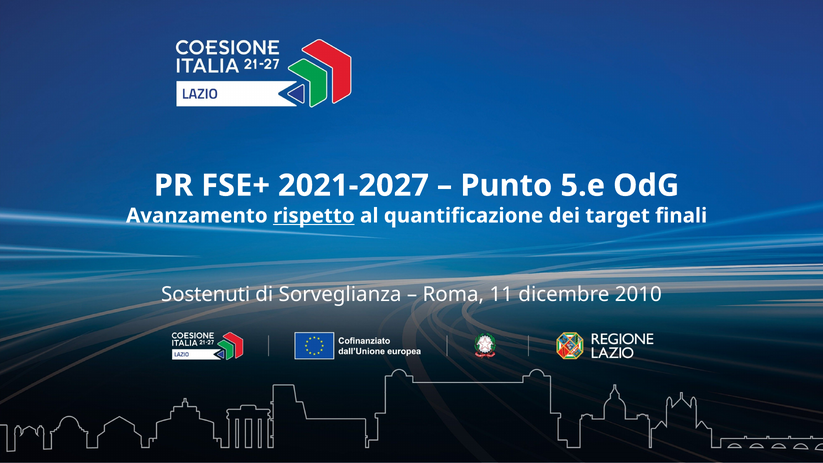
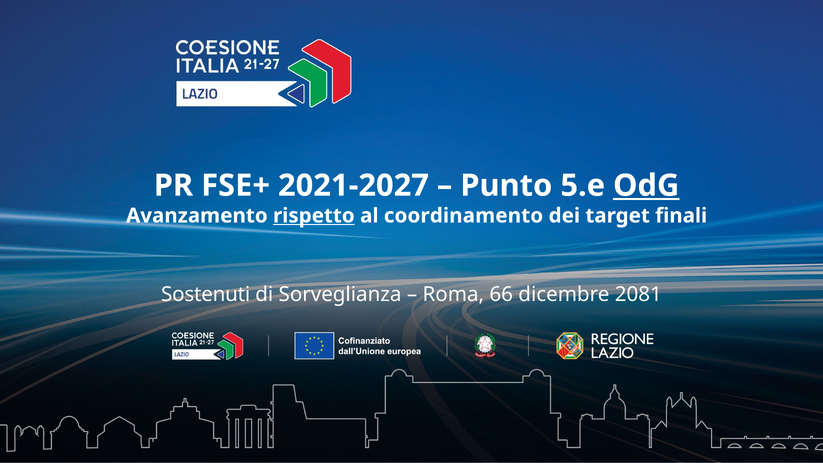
OdG underline: none -> present
quantificazione: quantificazione -> coordinamento
11: 11 -> 66
2010: 2010 -> 2081
